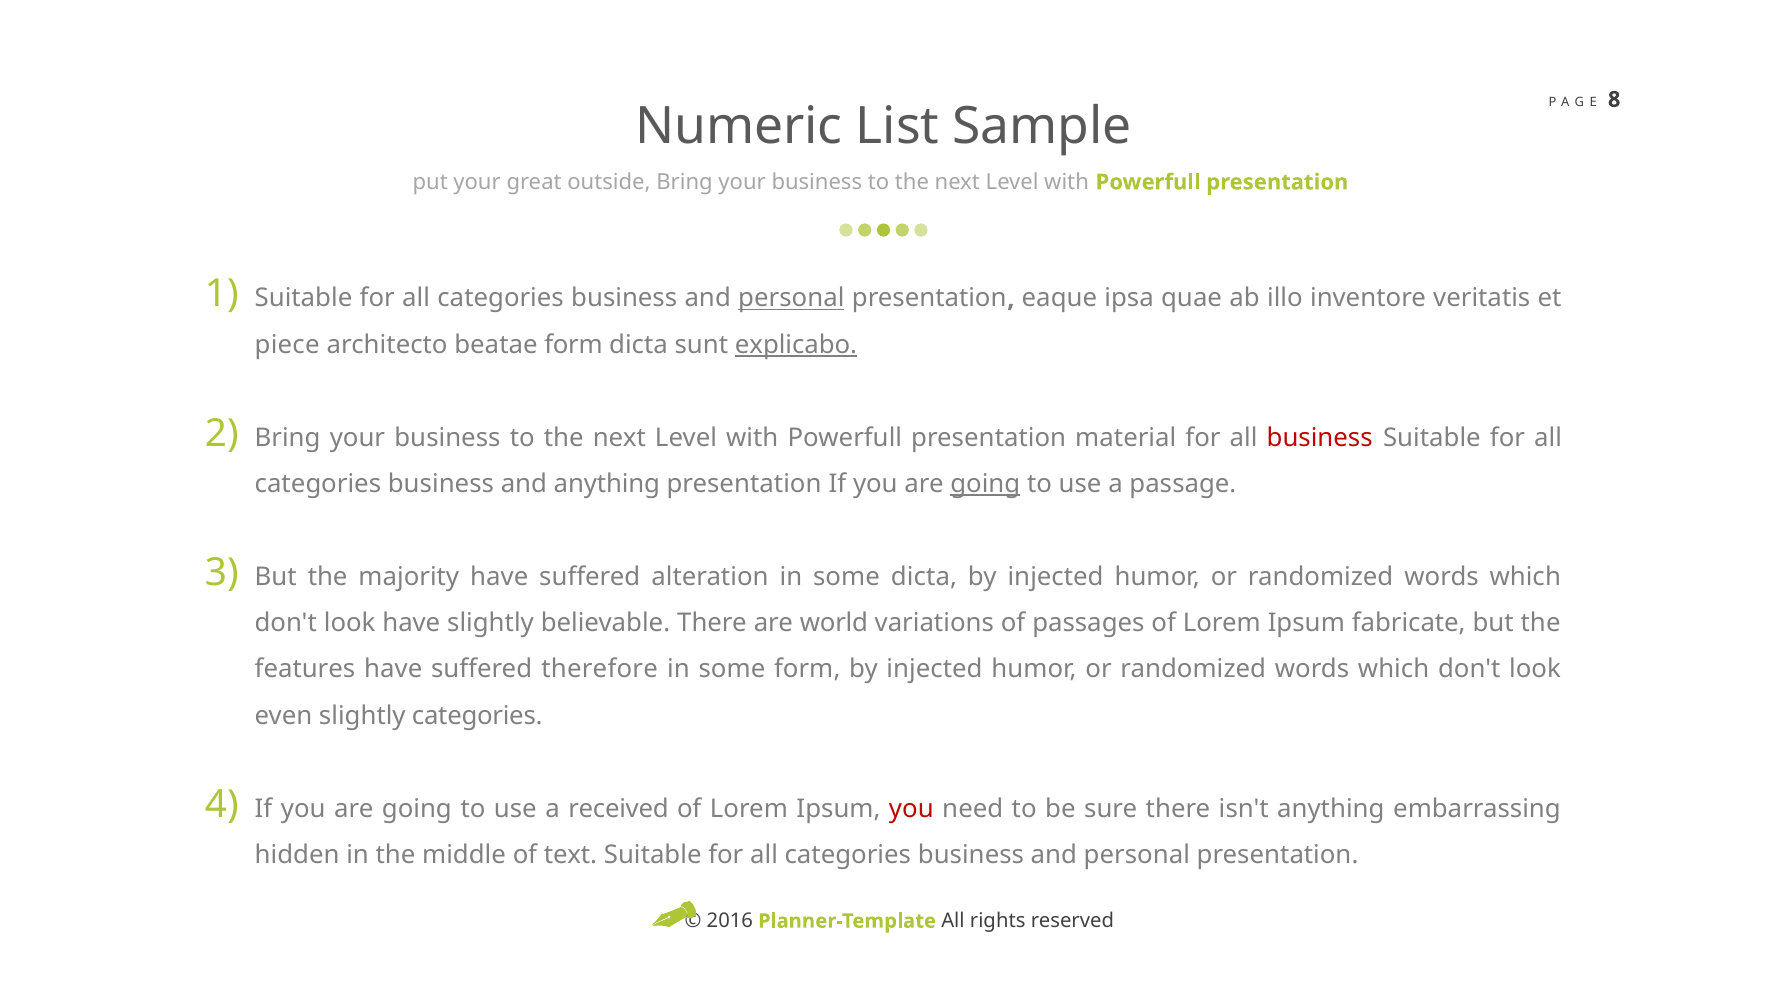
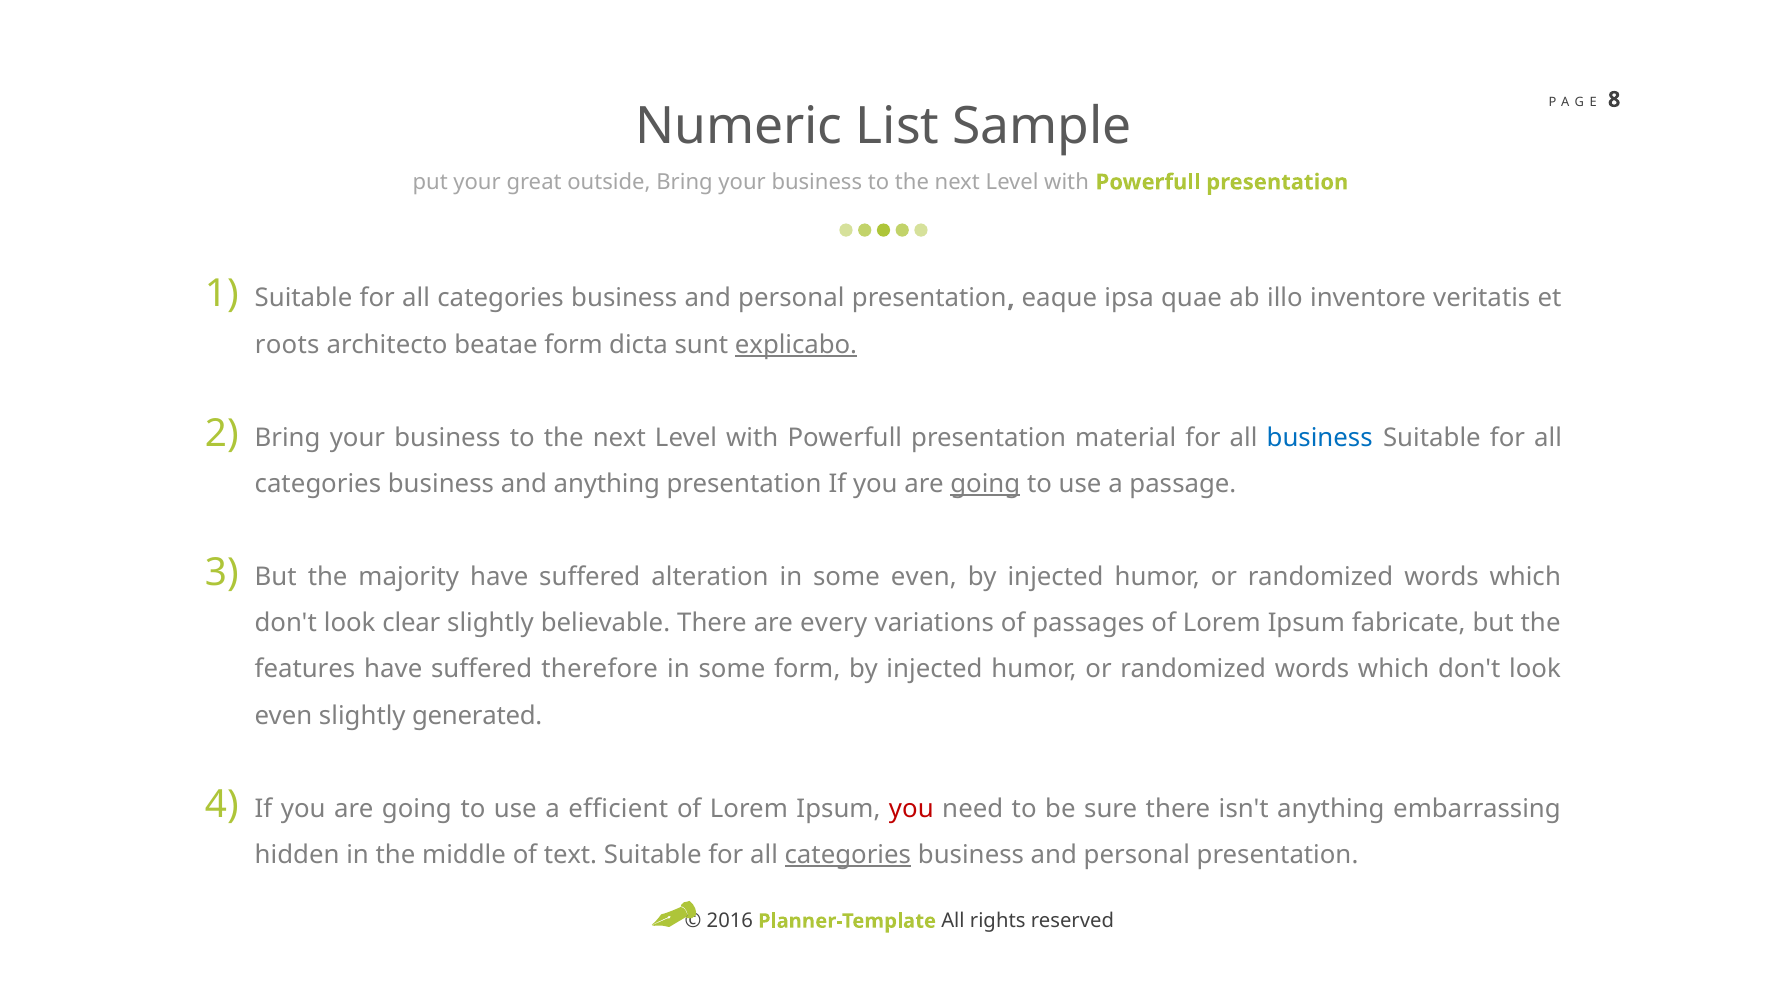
personal at (791, 298) underline: present -> none
piece: piece -> roots
business at (1320, 437) colour: red -> blue
some dicta: dicta -> even
look have: have -> clear
world: world -> every
slightly categories: categories -> generated
received: received -> efficient
categories at (848, 855) underline: none -> present
